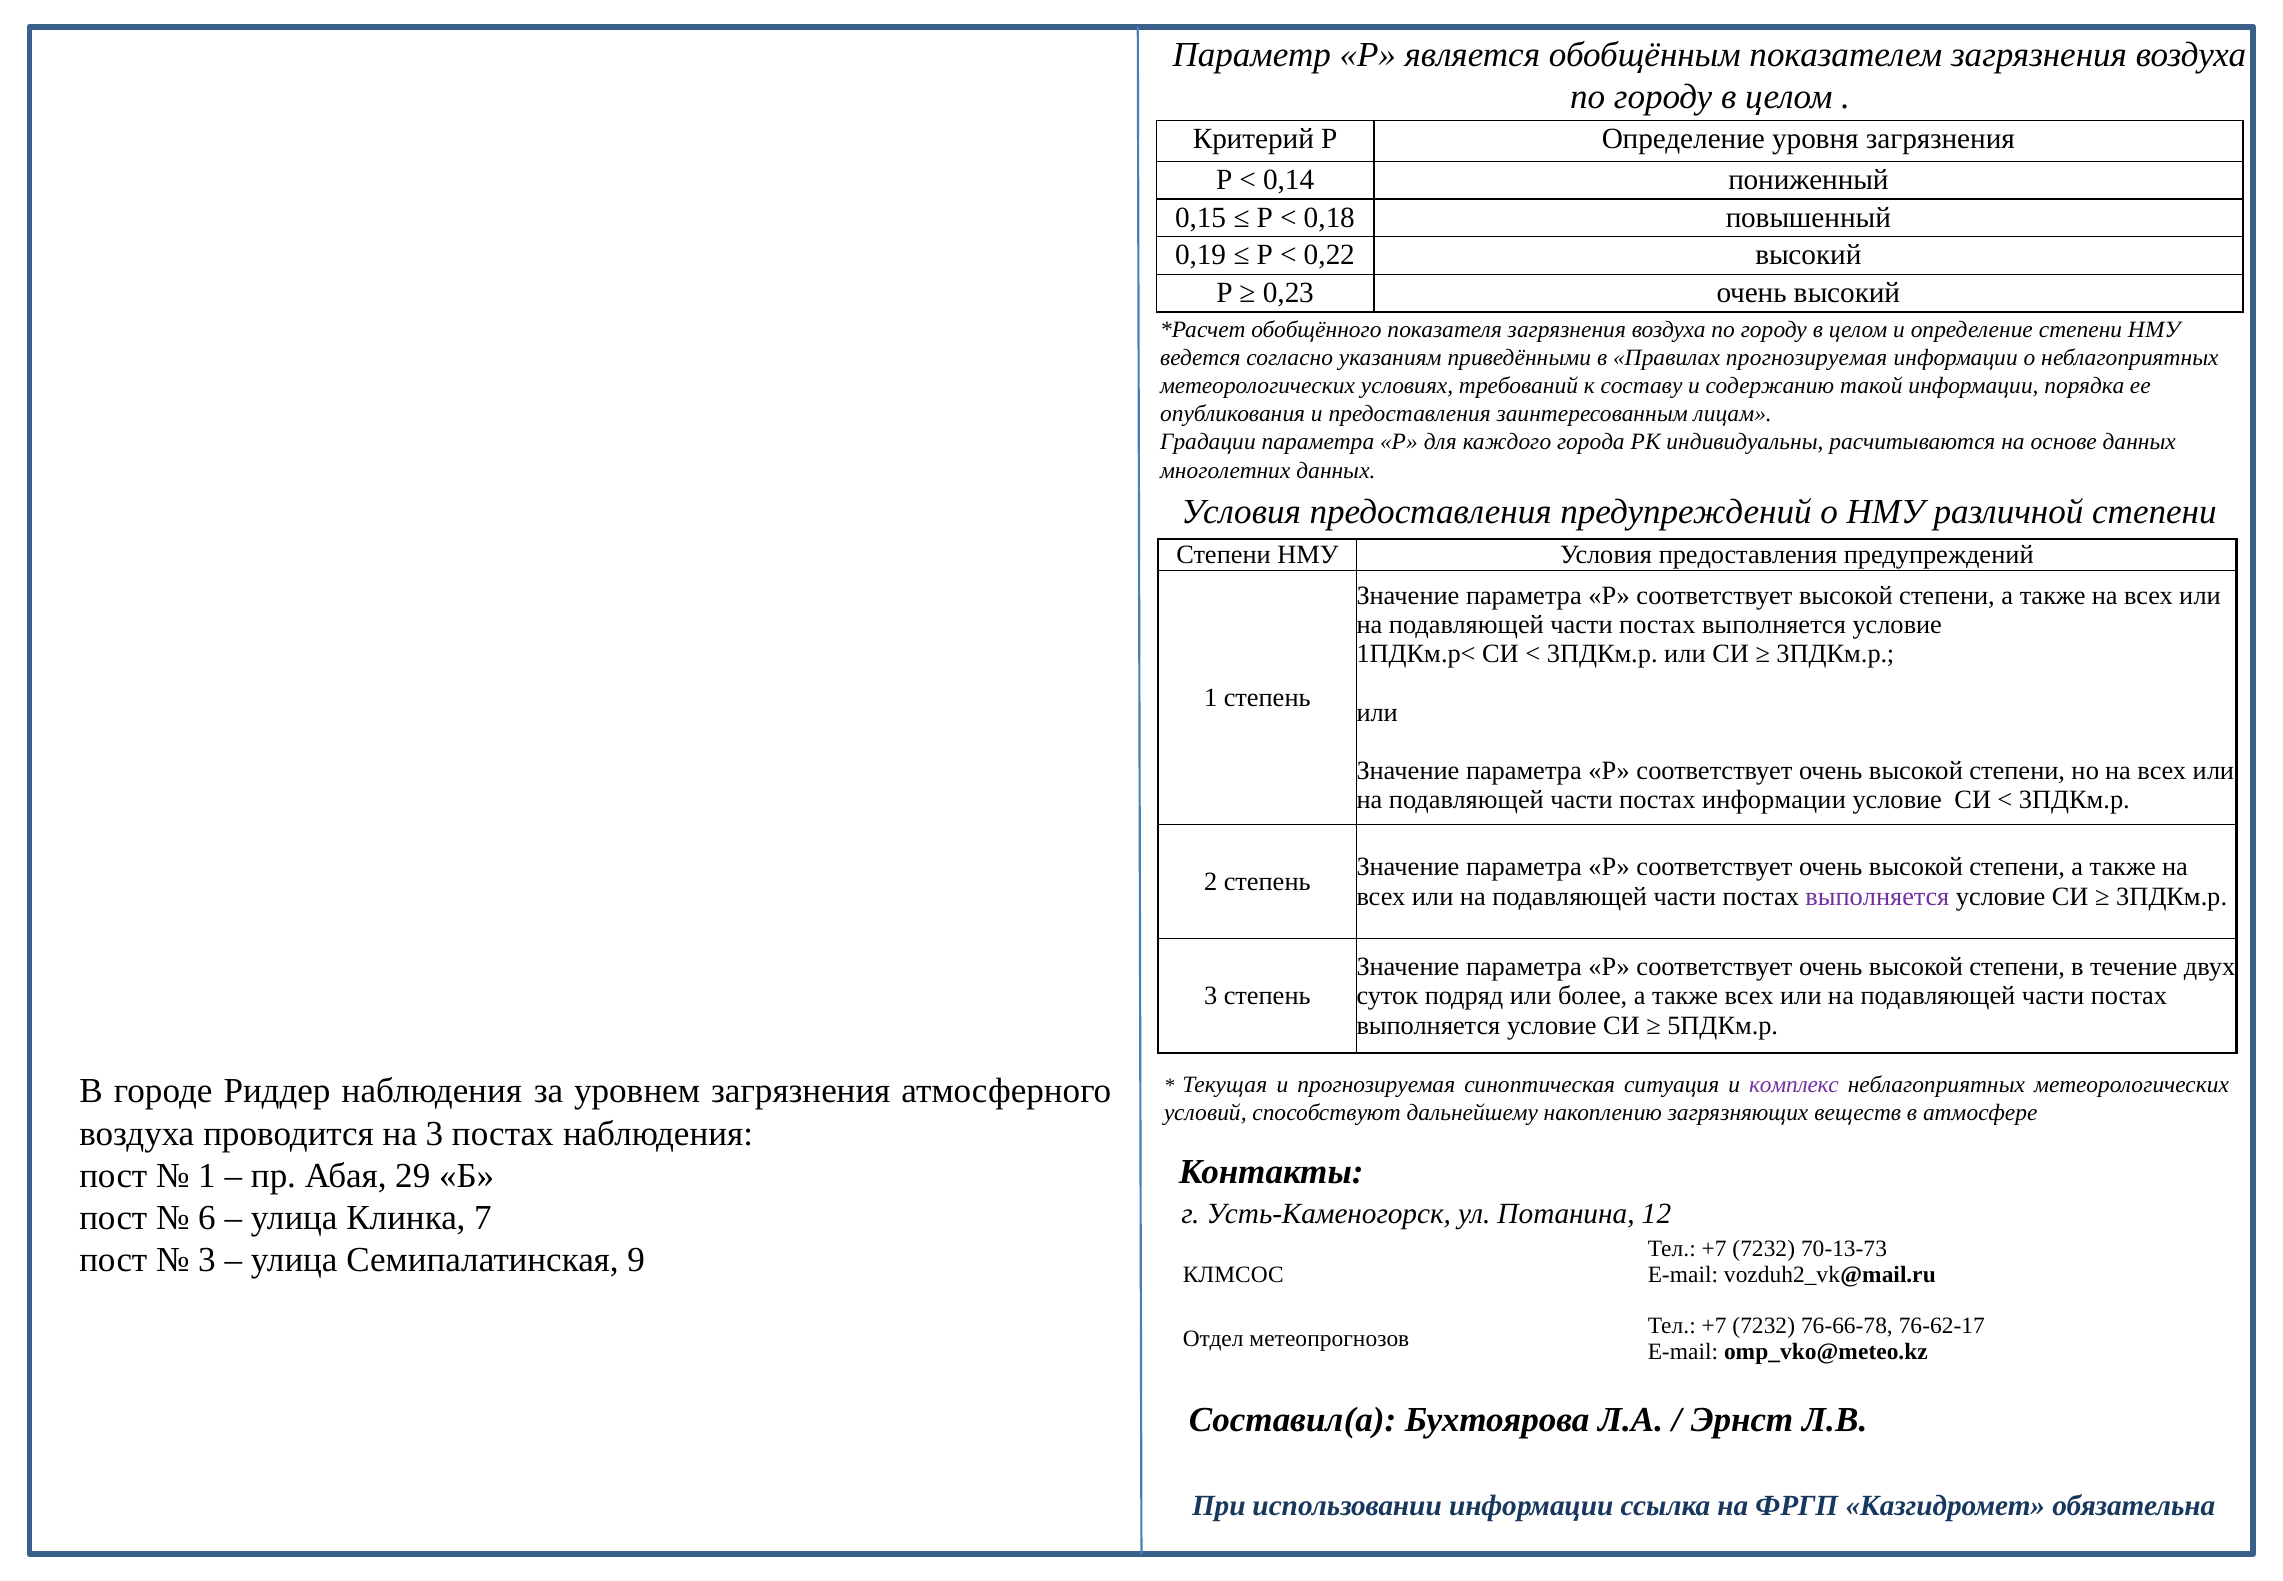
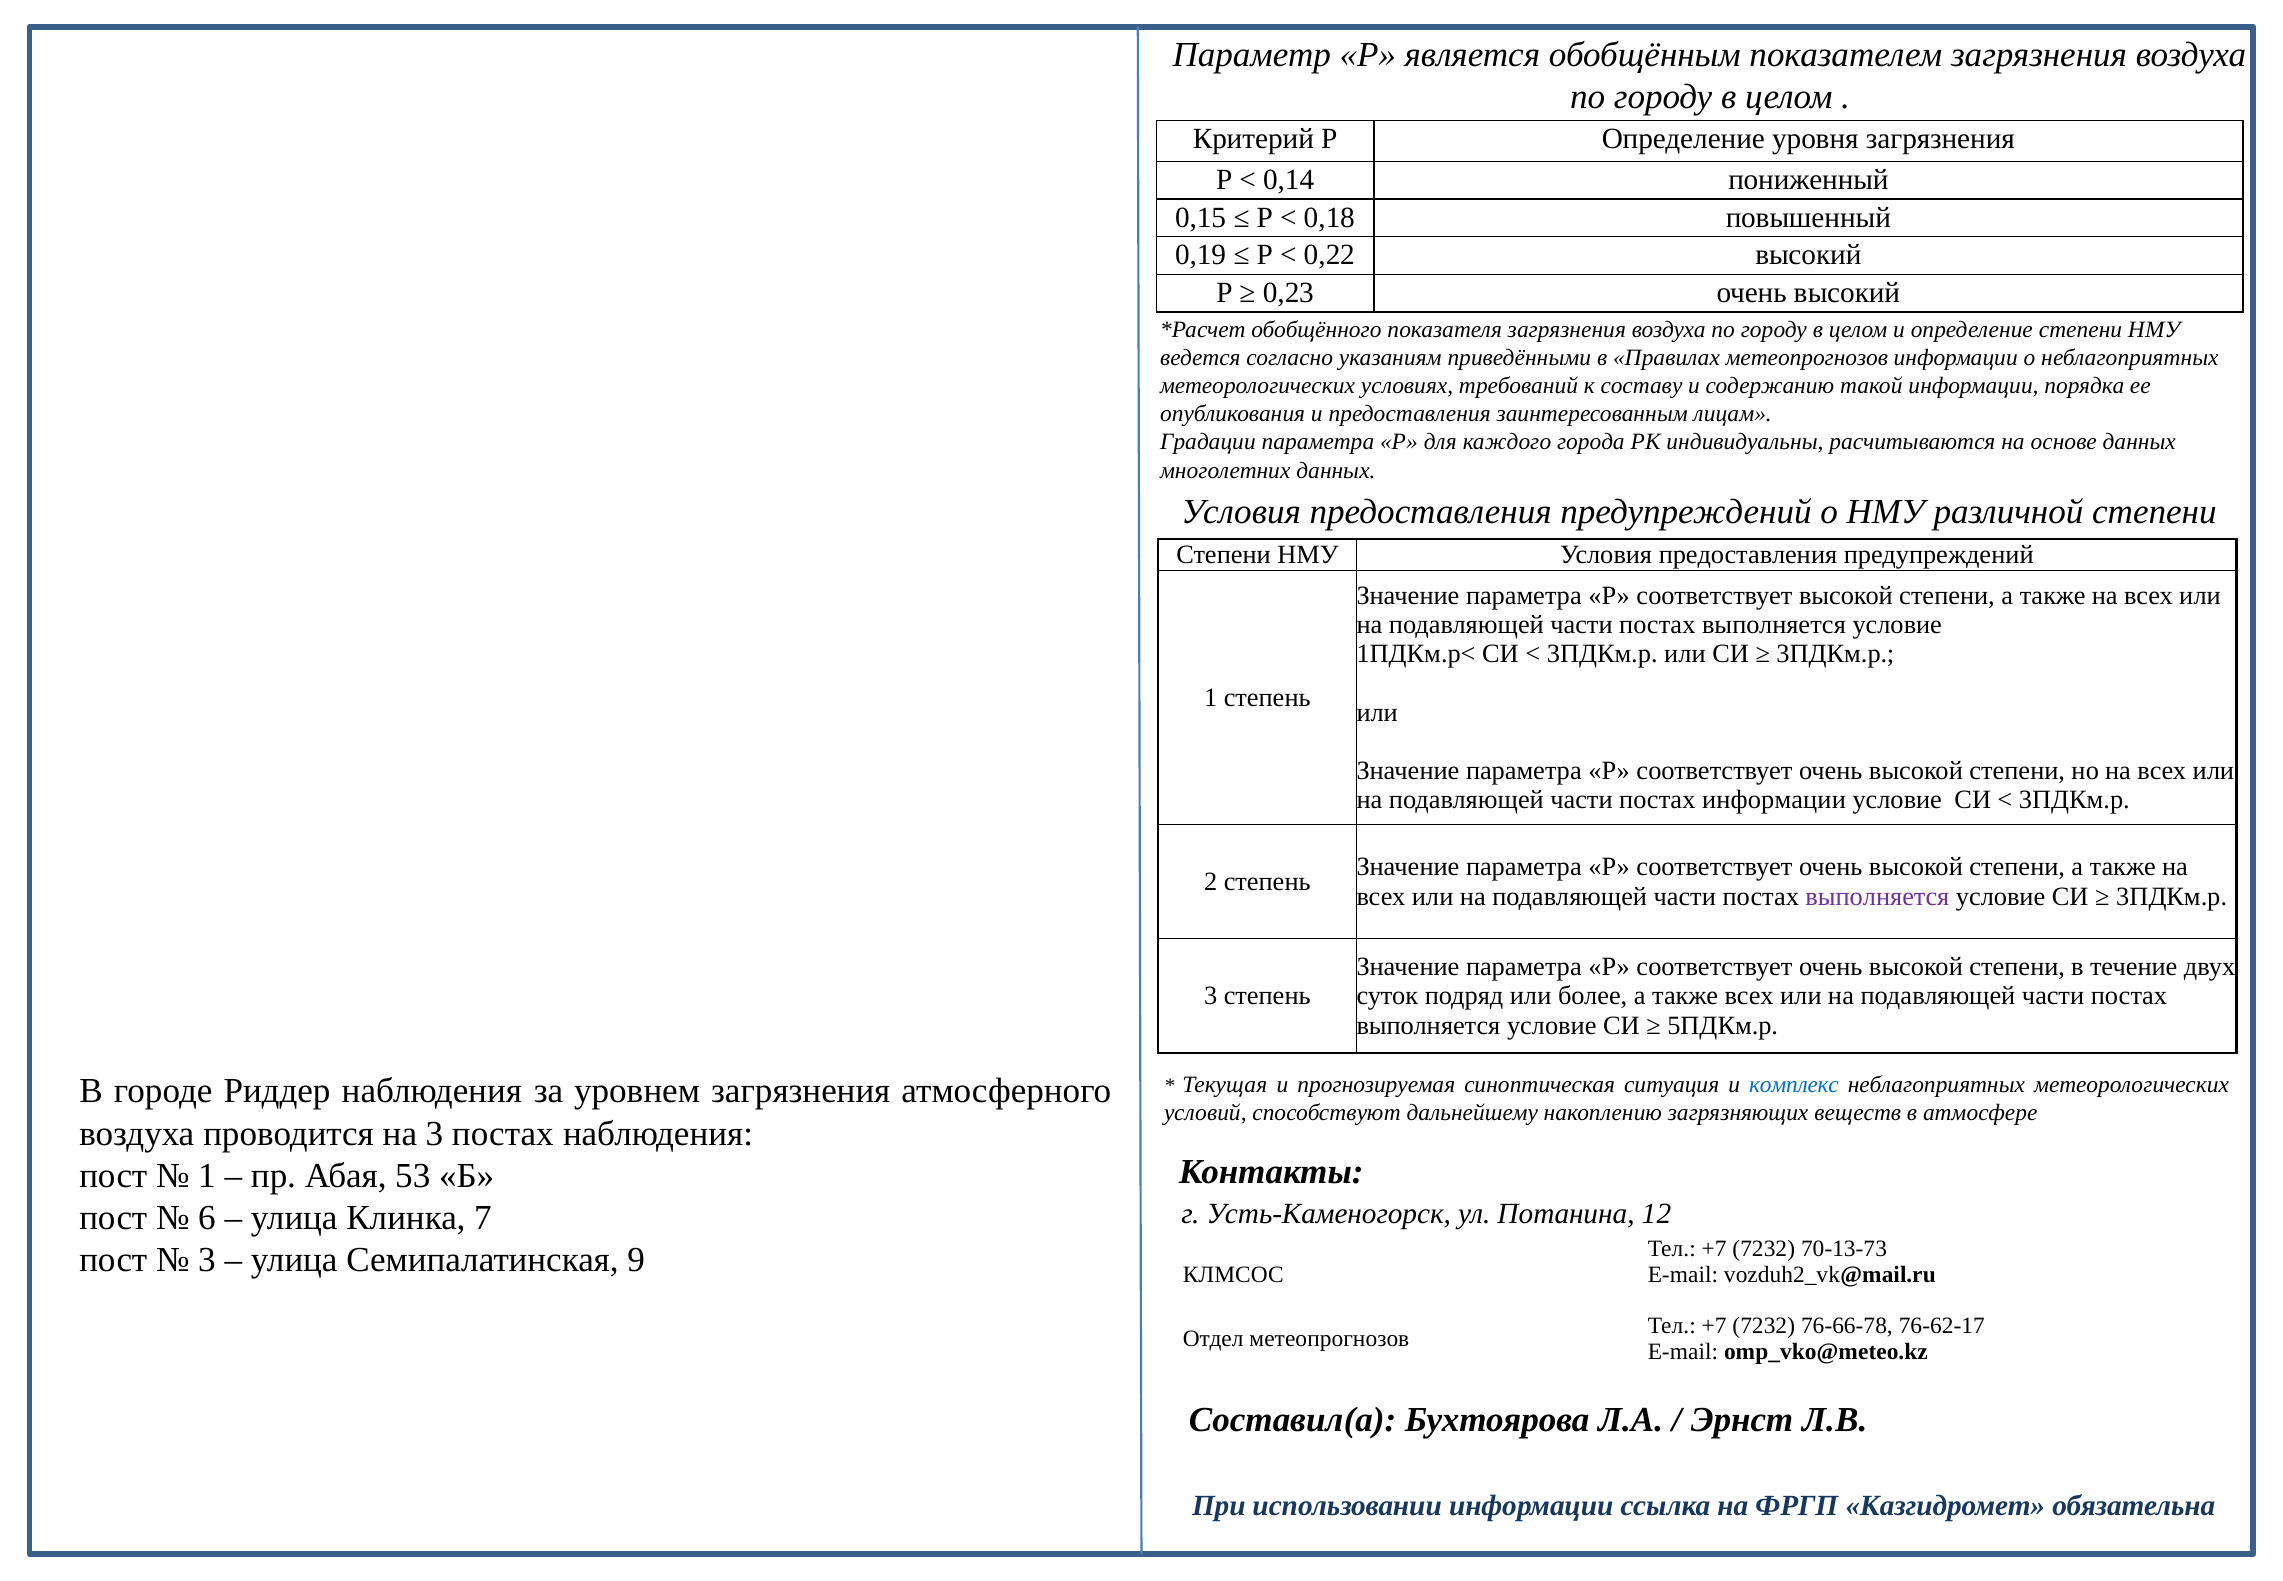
Правилах прогнозируемая: прогнозируемая -> метеопрогнозов
комплекс colour: purple -> blue
29: 29 -> 53
